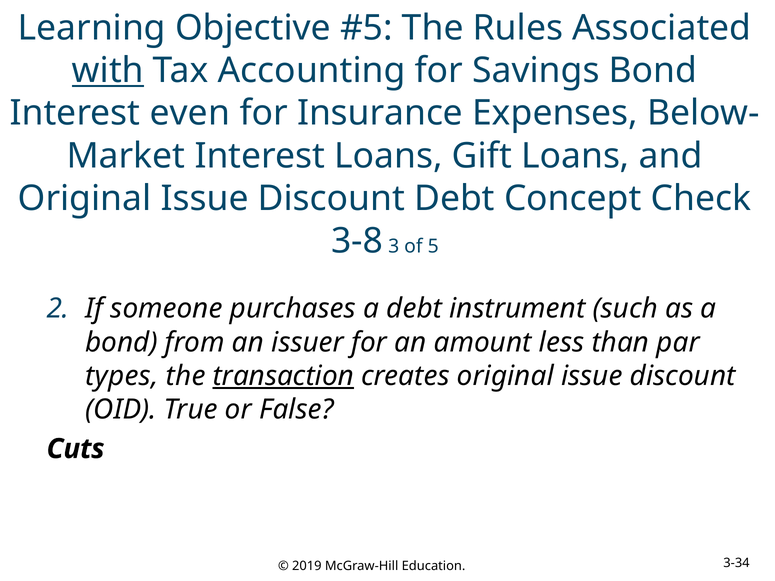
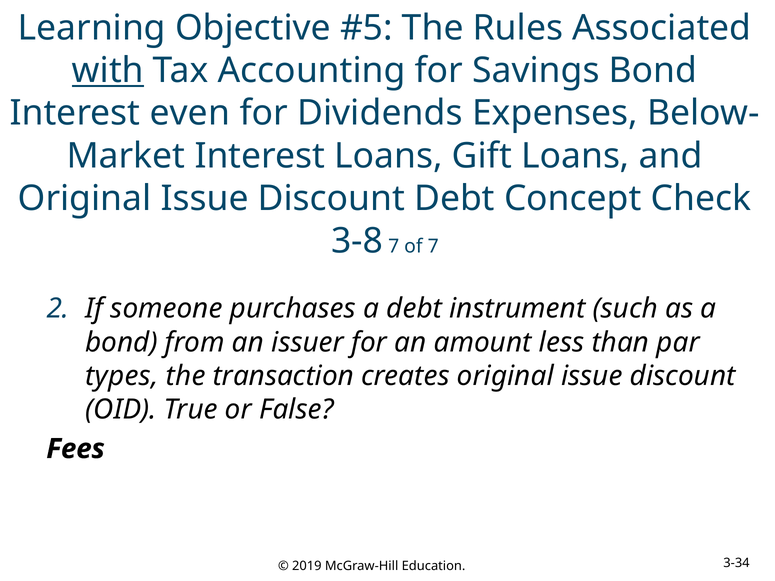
Insurance: Insurance -> Dividends
3-8 3: 3 -> 7
of 5: 5 -> 7
transaction underline: present -> none
Cuts: Cuts -> Fees
